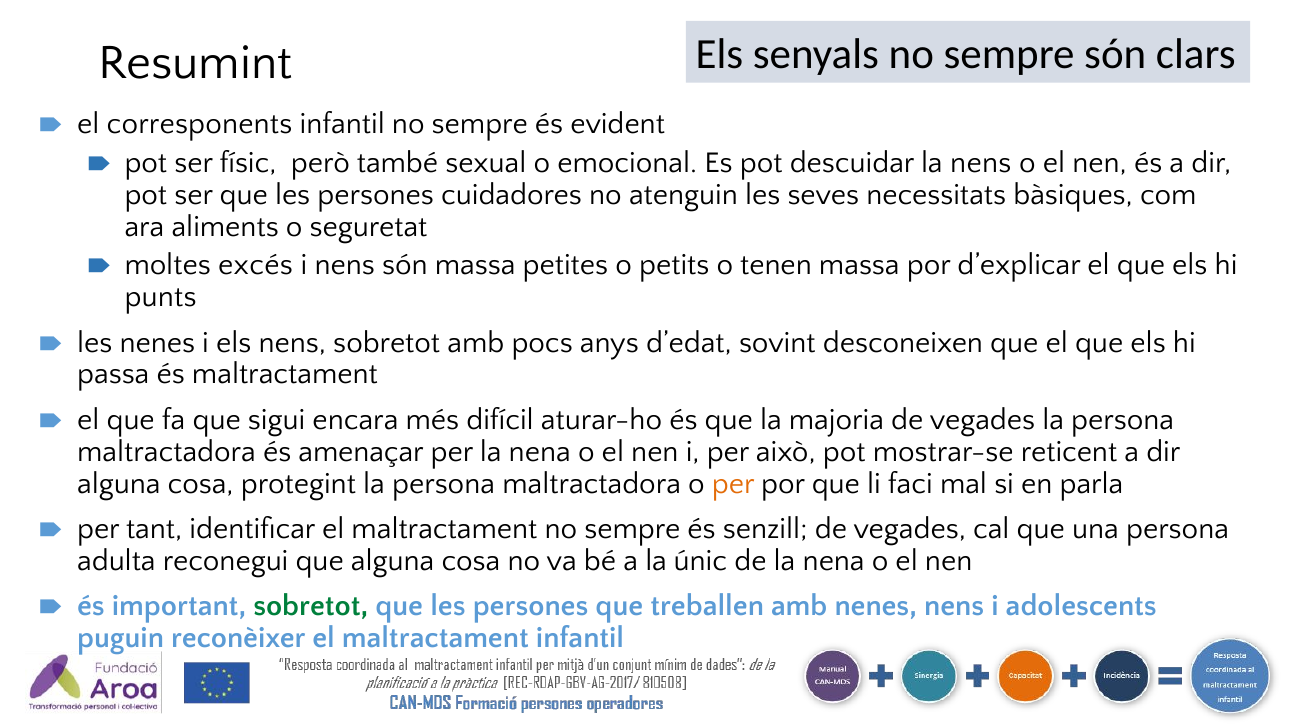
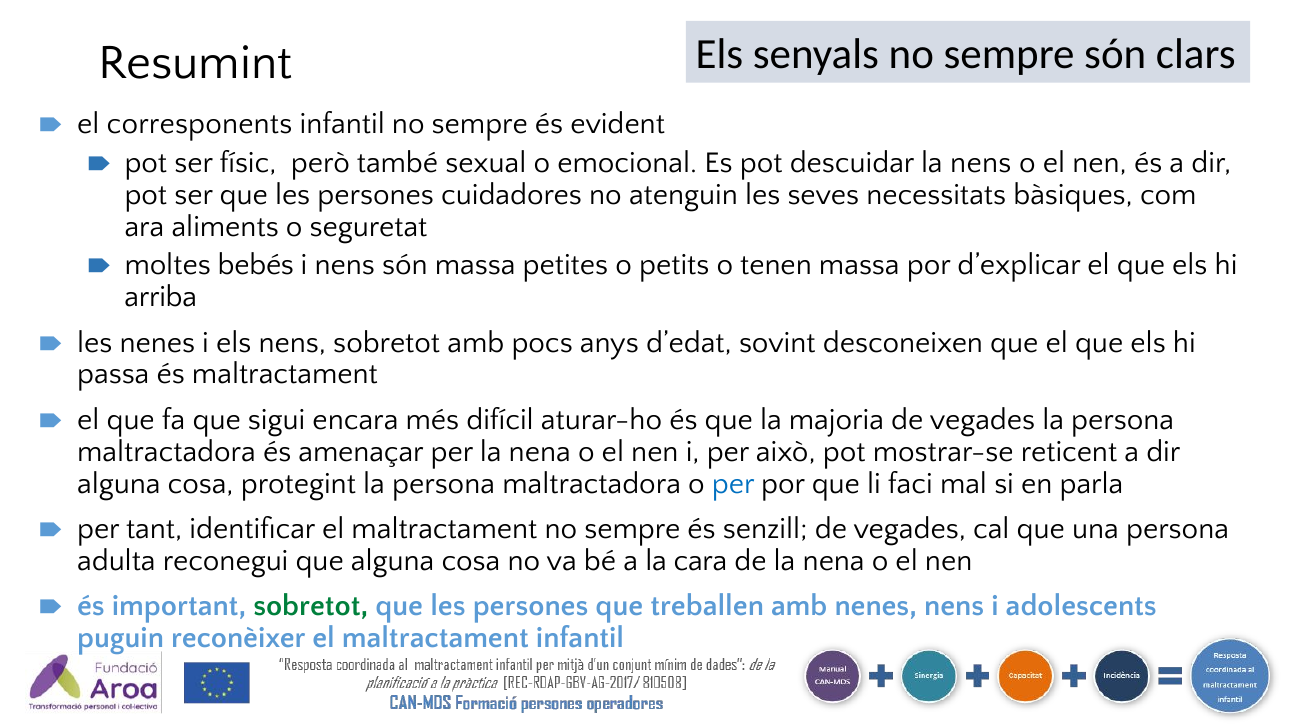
excés: excés -> bebés
punts: punts -> arriba
per at (733, 483) colour: orange -> blue
únic: únic -> cara
